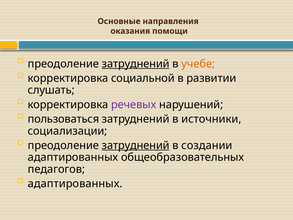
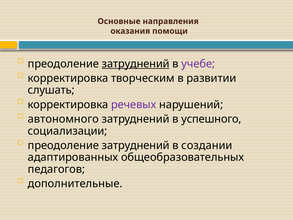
учебе colour: orange -> purple
социальной: социальной -> творческим
пользоваться: пользоваться -> автономного
источники: источники -> успешного
затруднений at (136, 145) underline: present -> none
адаптированных at (75, 183): адаптированных -> дополнительные
